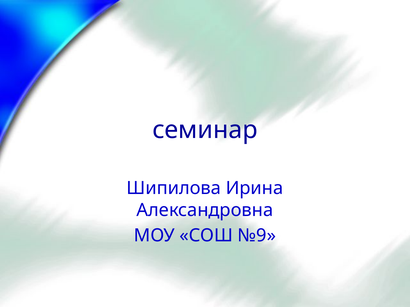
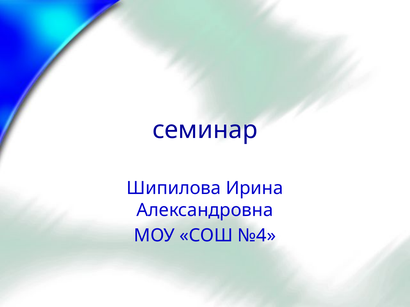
№9: №9 -> №4
